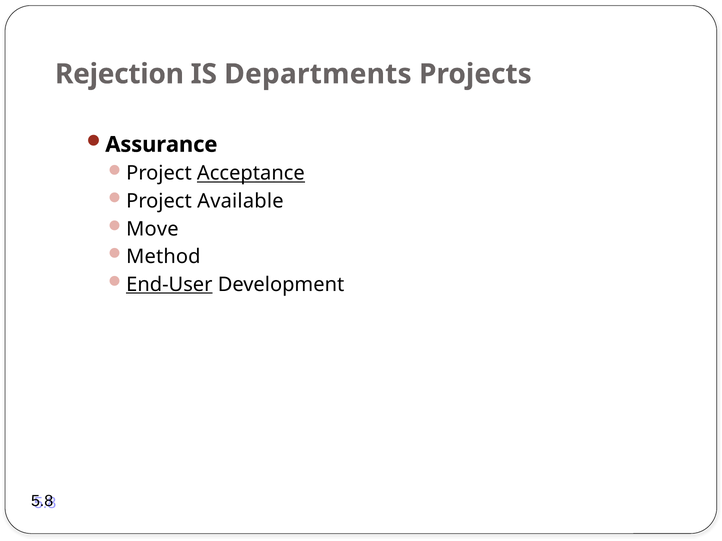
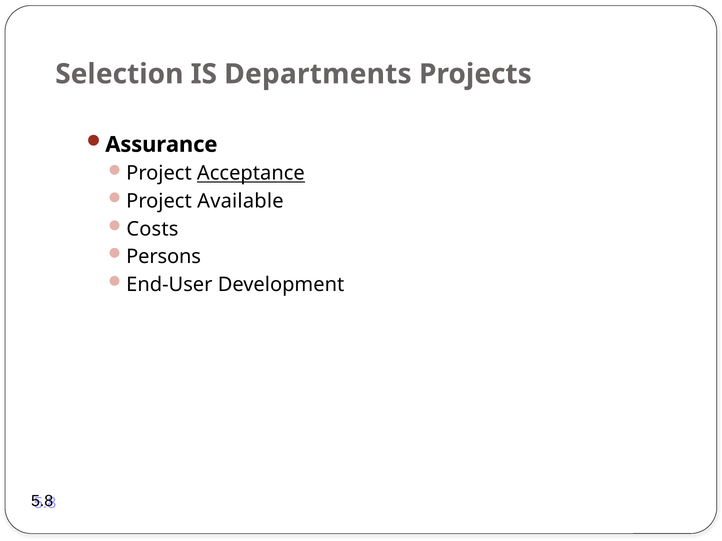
Rejection: Rejection -> Selection
Move: Move -> Costs
Method: Method -> Persons
End-User underline: present -> none
